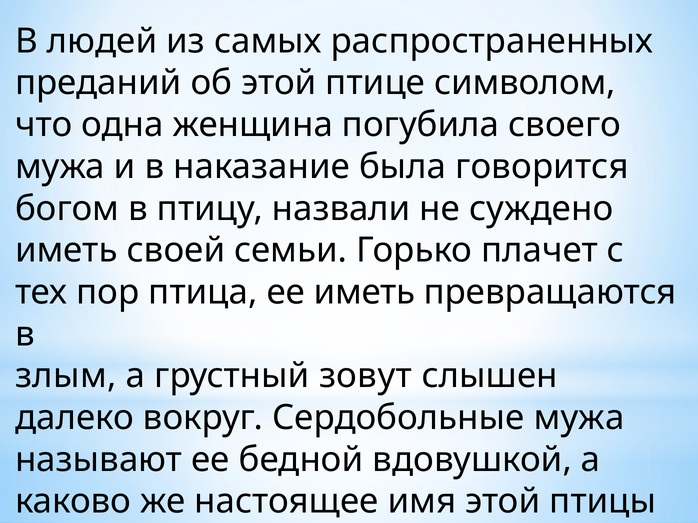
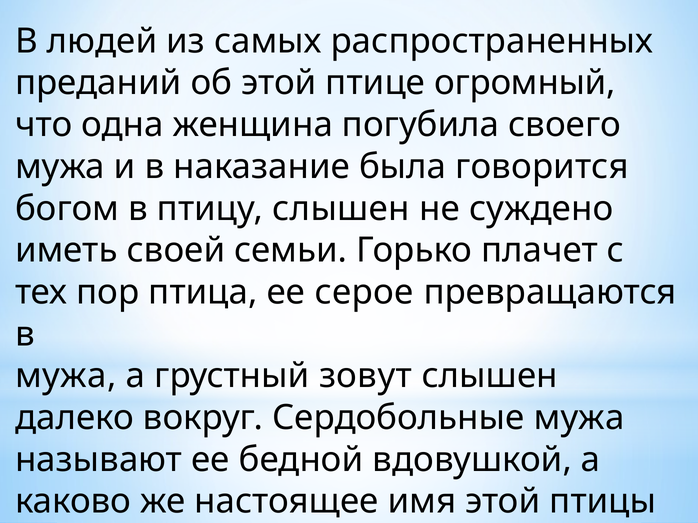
символом: символом -> огромный
птицу назвали: назвали -> слышен
ее иметь: иметь -> серое
злым at (66, 376): злым -> мужа
